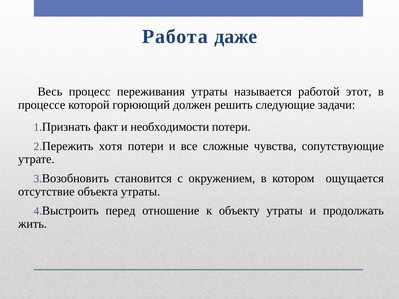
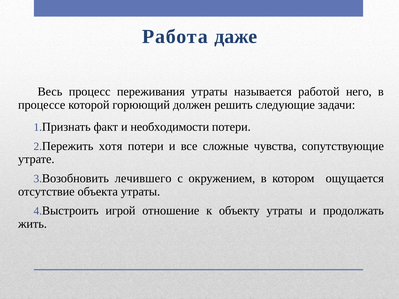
этот: этот -> него
становится: становится -> лечившего
перед: перед -> игрой
